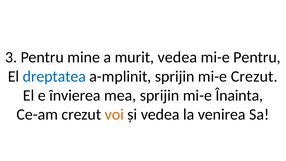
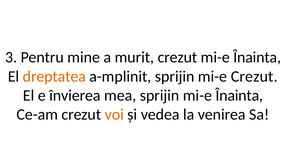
murit vedea: vedea -> crezut
Pentru at (257, 57): Pentru -> Înainta
dreptatea colour: blue -> orange
